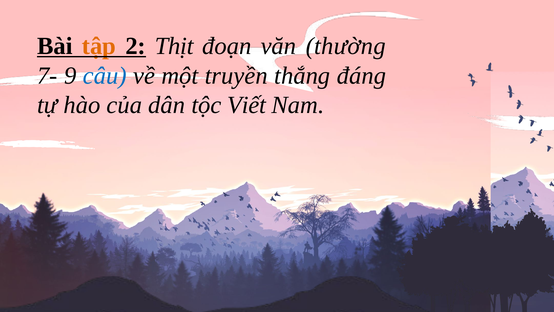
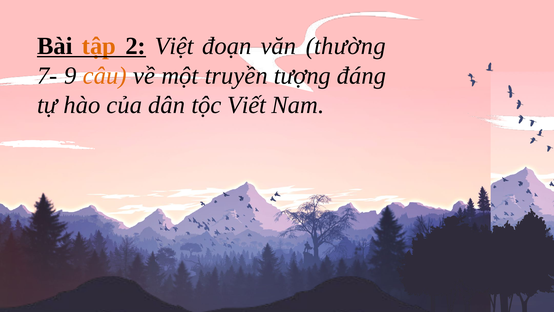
Thịt: Thịt -> Việt
câu colour: blue -> orange
thắng: thắng -> tượng
